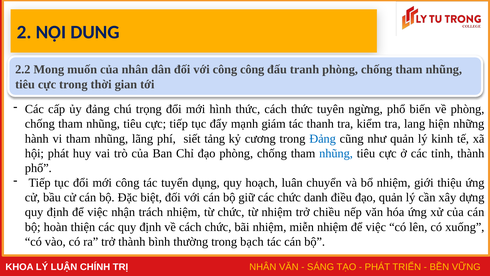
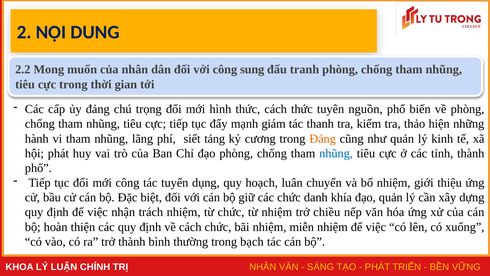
công công: công -> sung
ngừng: ngừng -> nguồn
lang: lang -> thảo
Đảng at (323, 138) colour: blue -> orange
điều: điều -> khía
